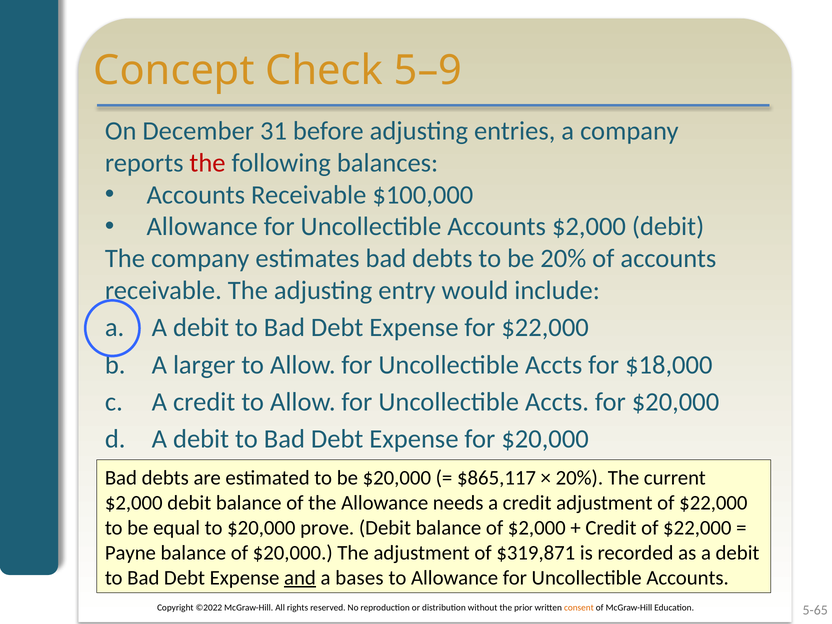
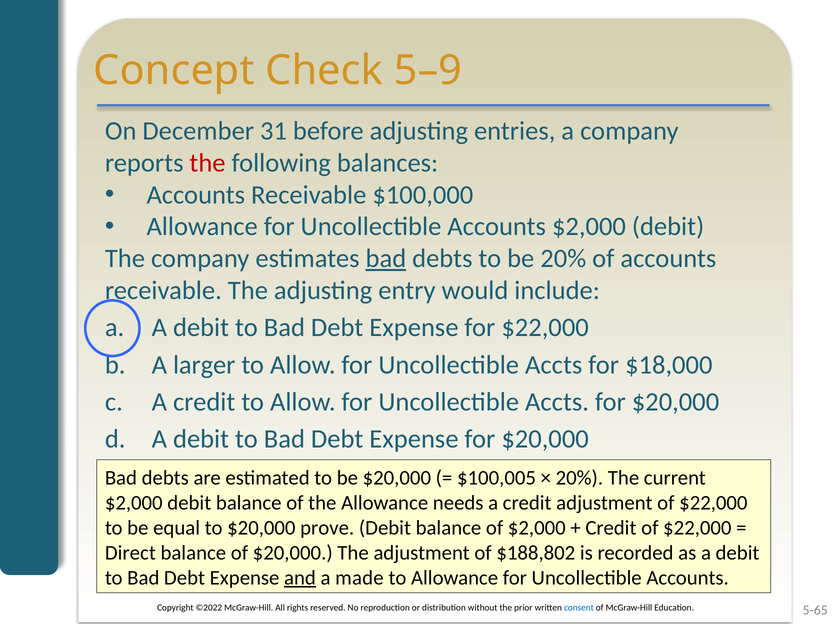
bad at (386, 259) underline: none -> present
$865,117: $865,117 -> $100,005
Payne: Payne -> Direct
$319,871: $319,871 -> $188,802
bases: bases -> made
consent colour: orange -> blue
